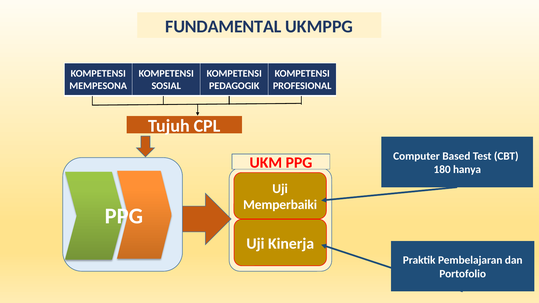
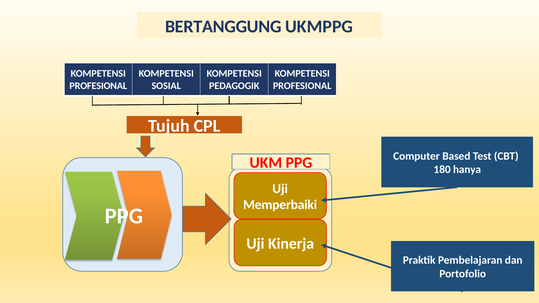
FUNDAMENTAL: FUNDAMENTAL -> BERTANGGUNG
MEMPESONA at (98, 86): MEMPESONA -> PROFESIONAL
